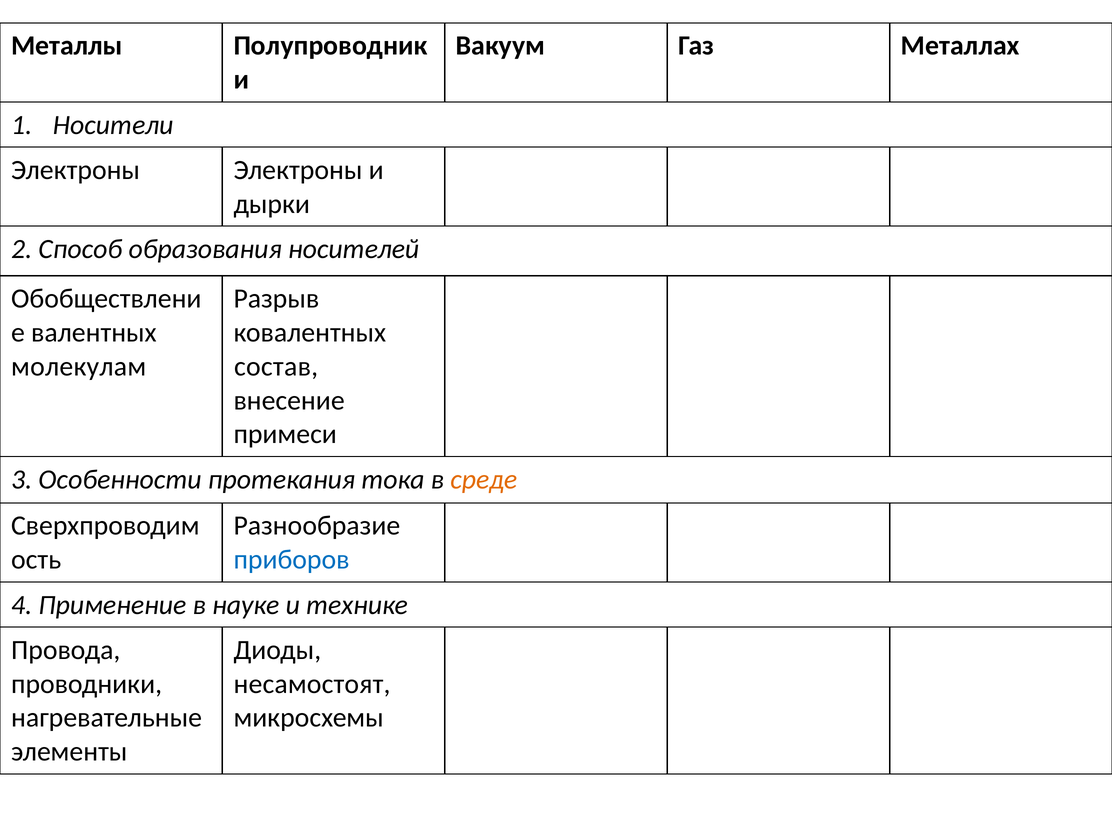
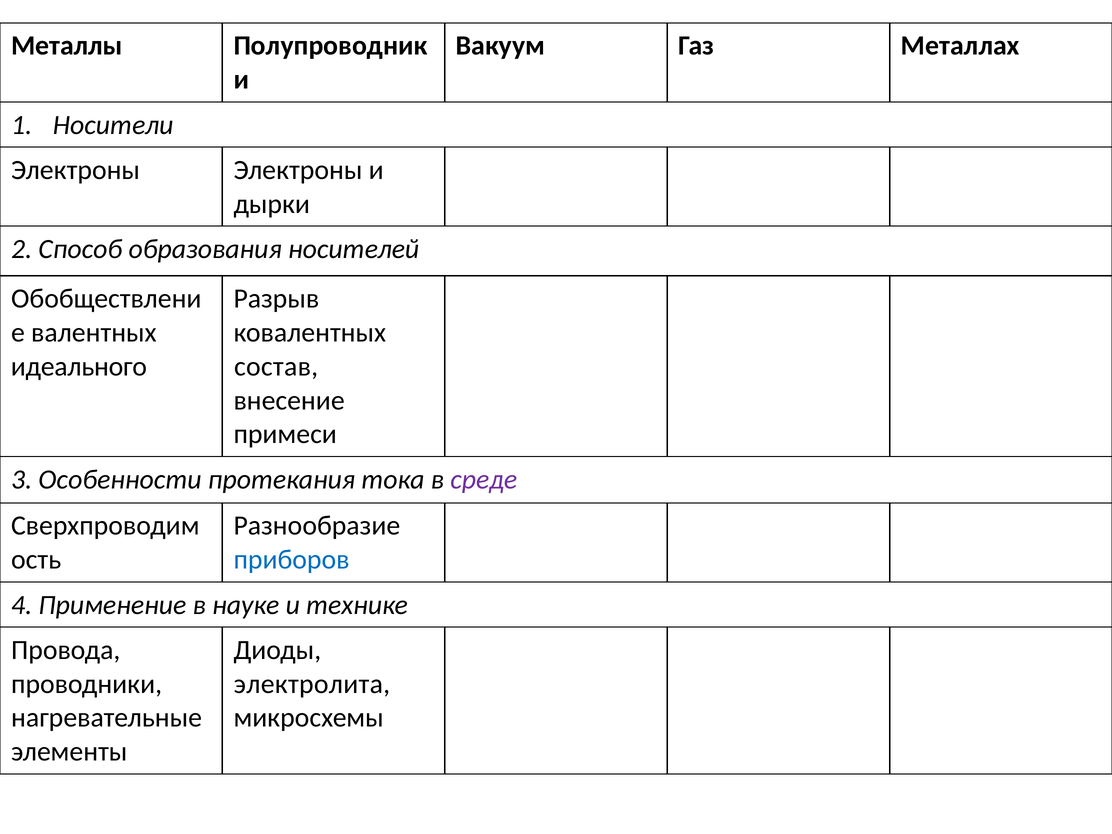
молекулам: молекулам -> идеального
среде colour: orange -> purple
несамостоят: несамостоят -> электролита
